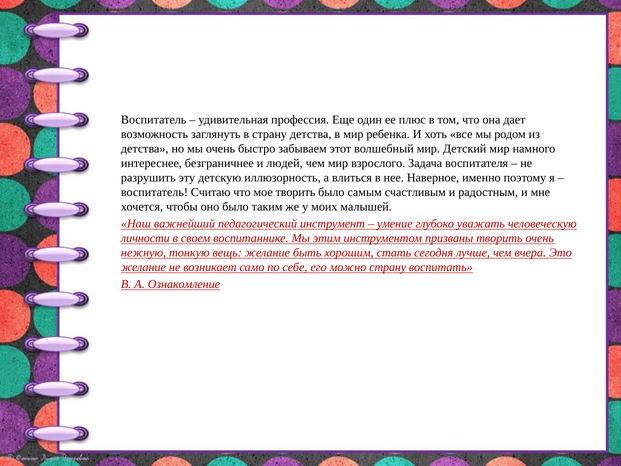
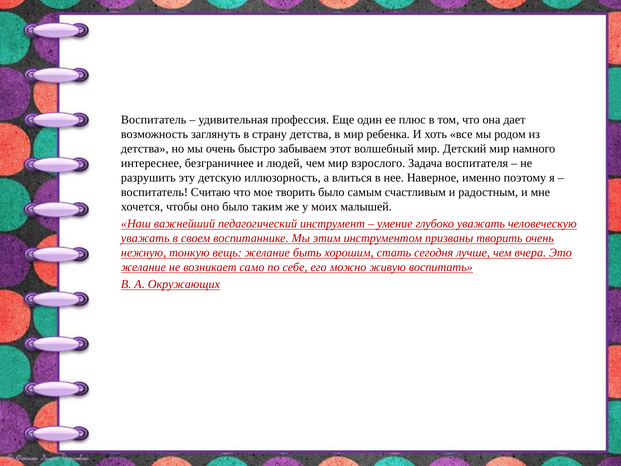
личности at (145, 238): личности -> уважать
можно страну: страну -> живую
Ознакомление: Ознакомление -> Окружающих
